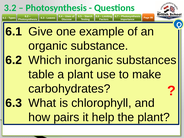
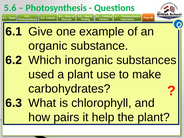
3.2: 3.2 -> 5.6
table: table -> used
